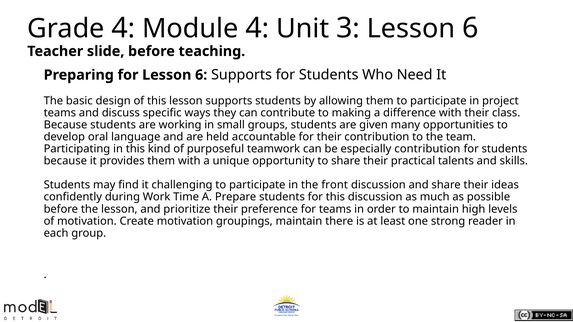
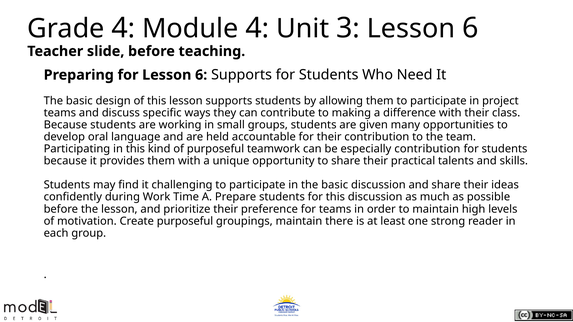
in the front: front -> basic
Create motivation: motivation -> purposeful
